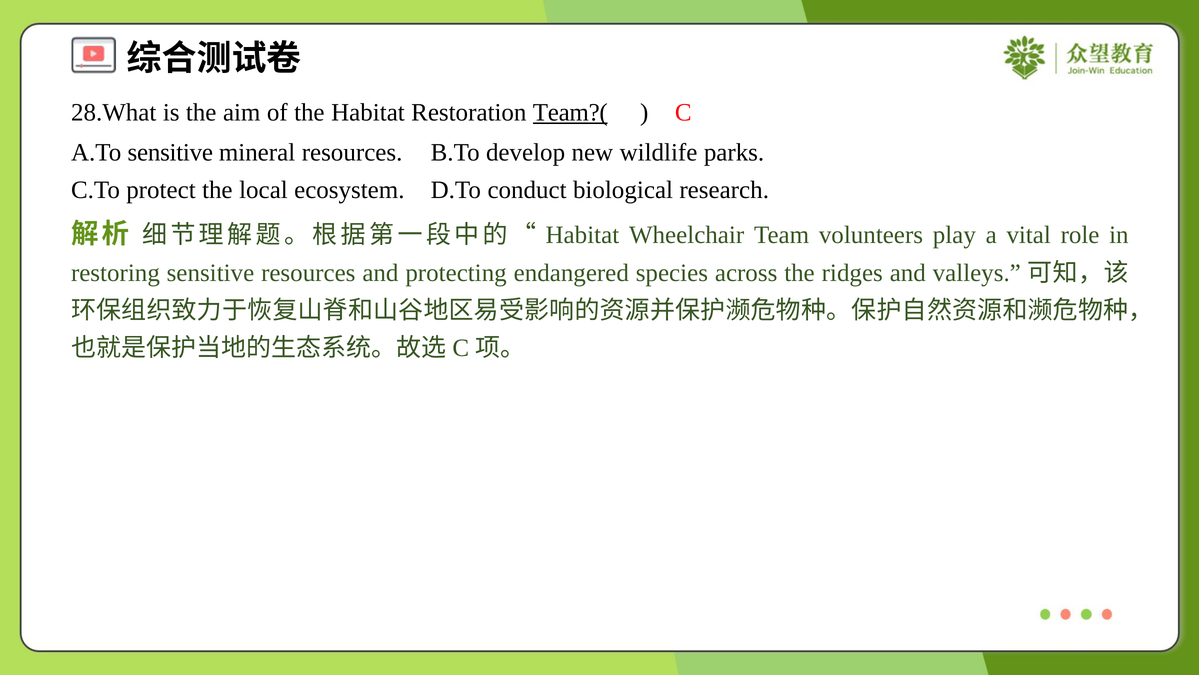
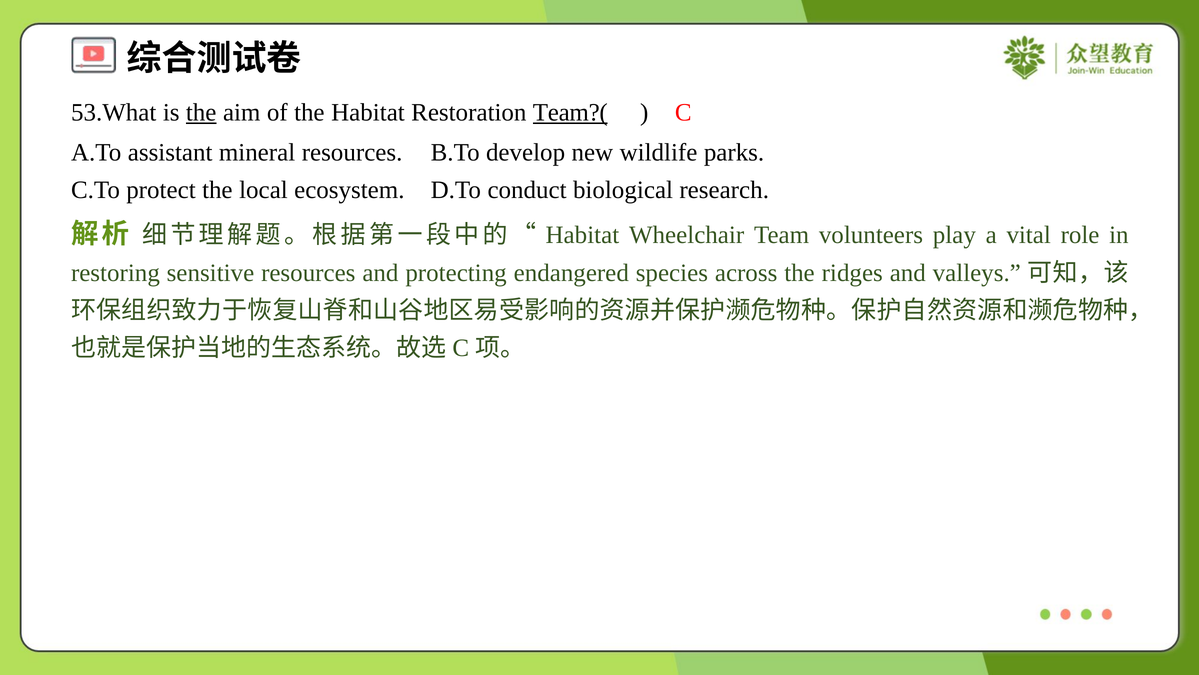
28.What: 28.What -> 53.What
the at (201, 112) underline: none -> present
A.To sensitive: sensitive -> assistant
